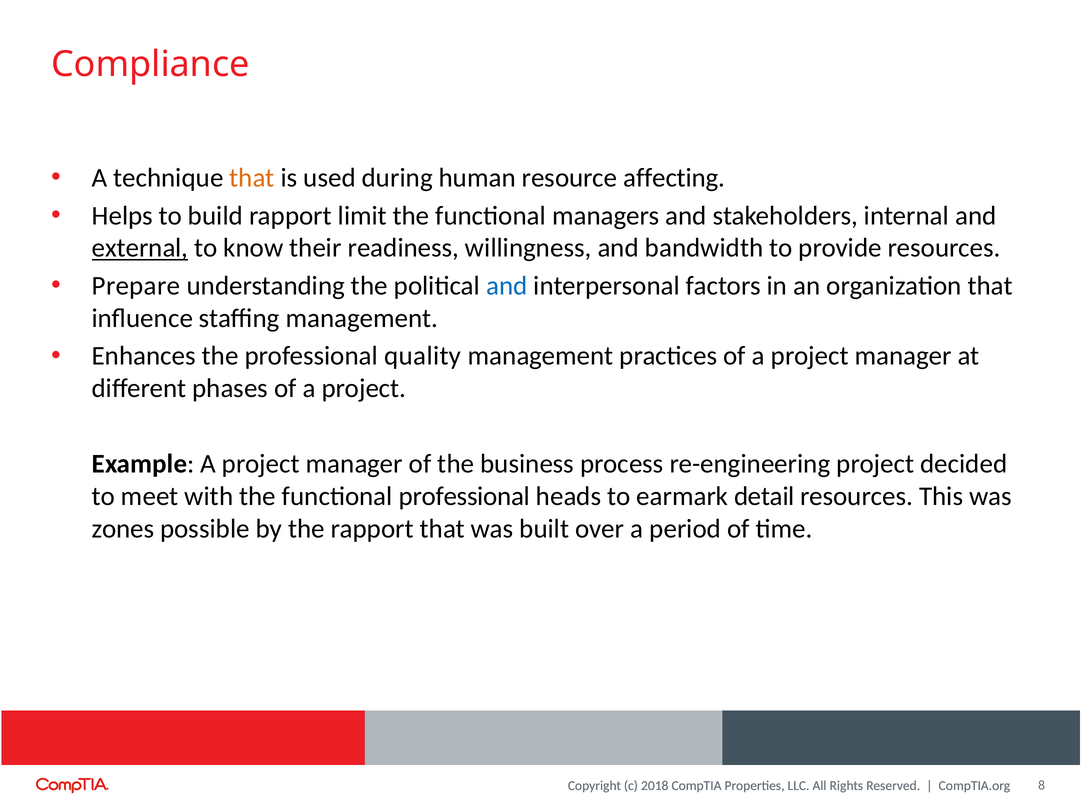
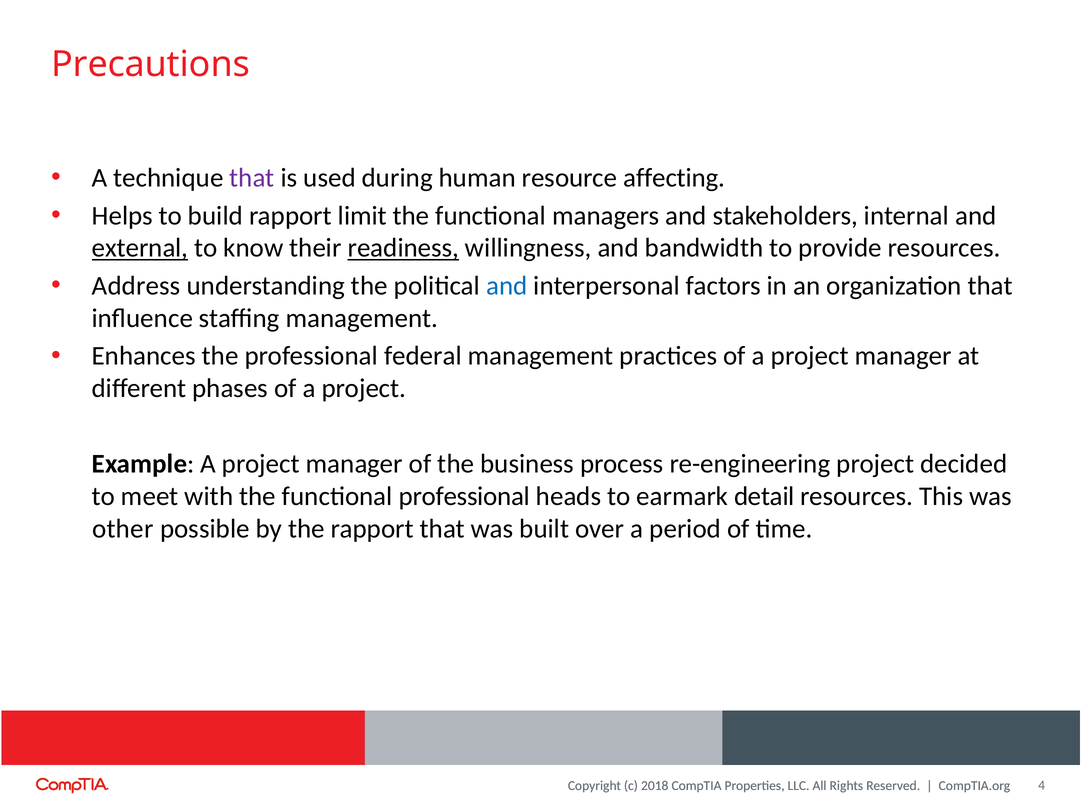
Compliance: Compliance -> Precautions
that at (252, 178) colour: orange -> purple
readiness underline: none -> present
Prepare: Prepare -> Address
quality: quality -> federal
zones: zones -> other
8: 8 -> 4
